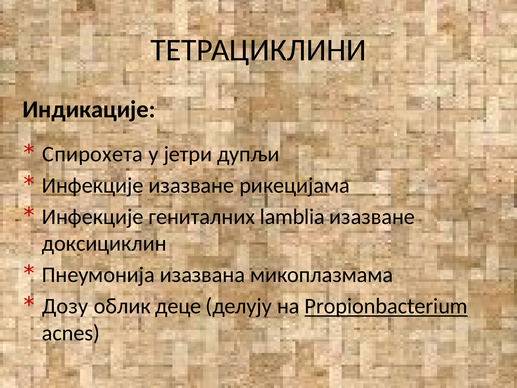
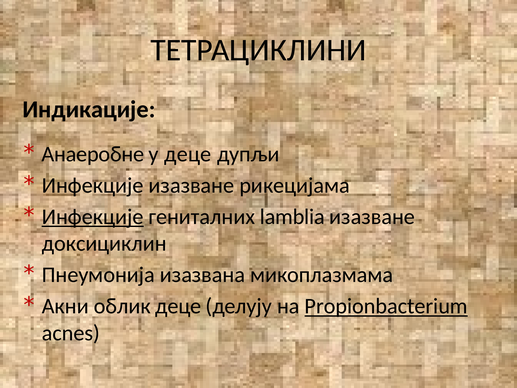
Спирохета: Спирохета -> Анаеробне
у јетри: јетри -> деце
Инфекције at (93, 217) underline: none -> present
Дозу: Дозу -> Акни
